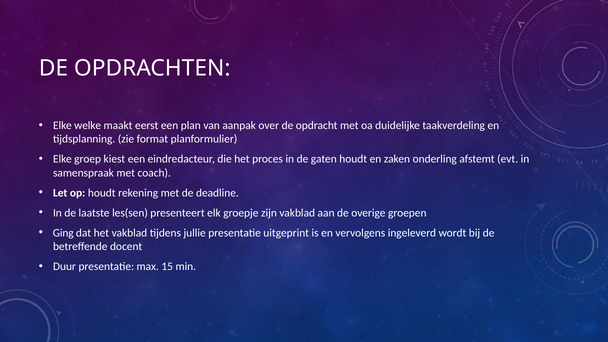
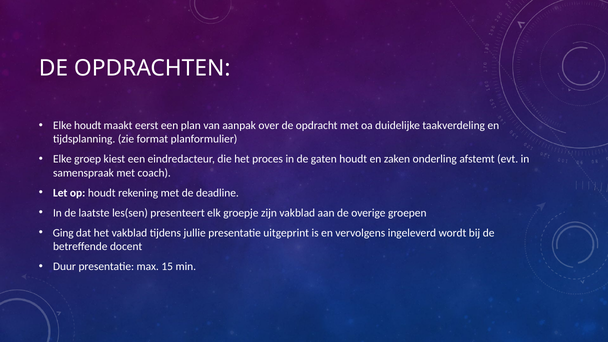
Elke welke: welke -> houdt
